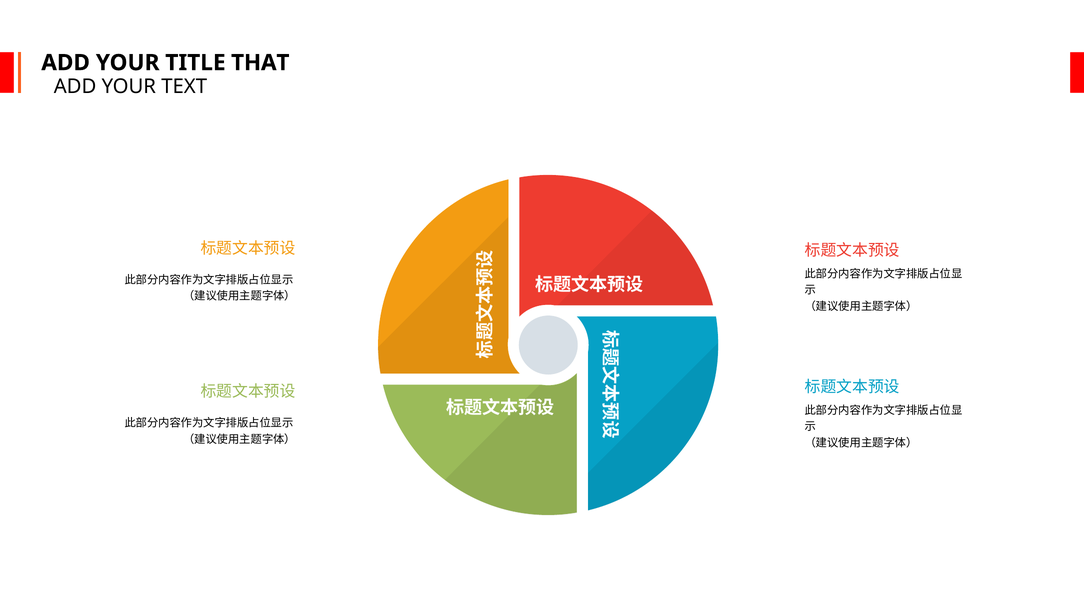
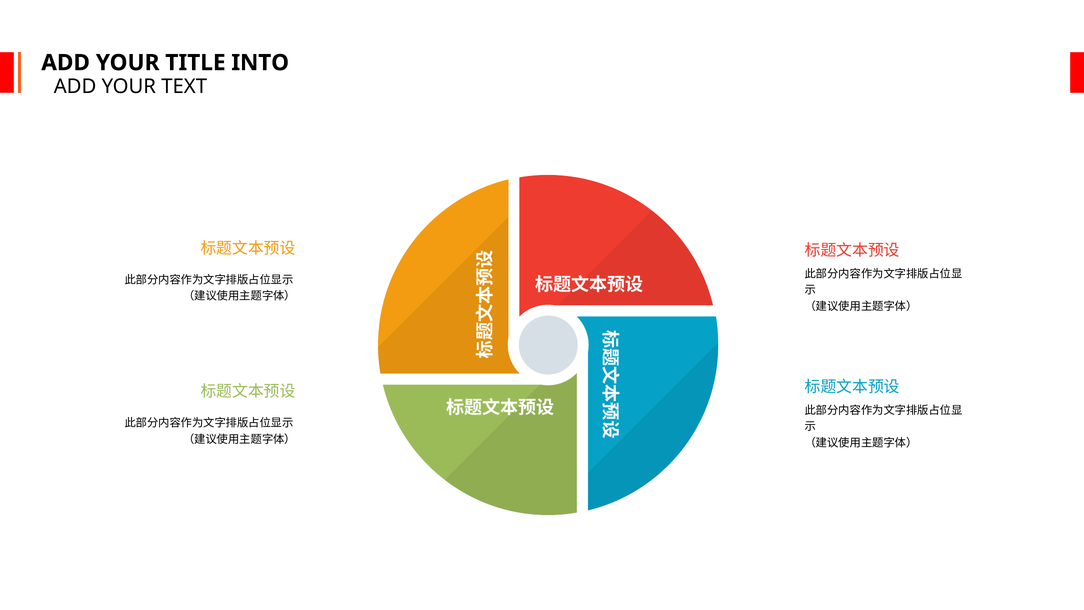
THAT: THAT -> INTO
